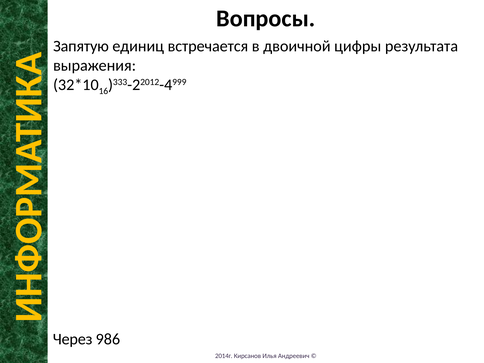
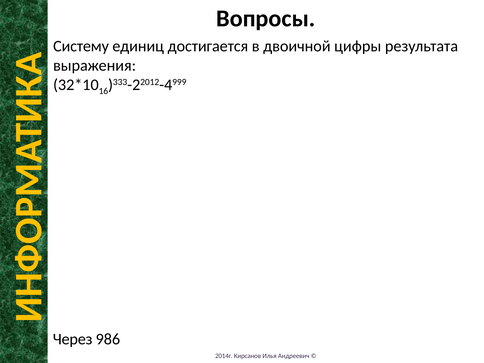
Запятую: Запятую -> Систему
встречается: встречается -> достигается
